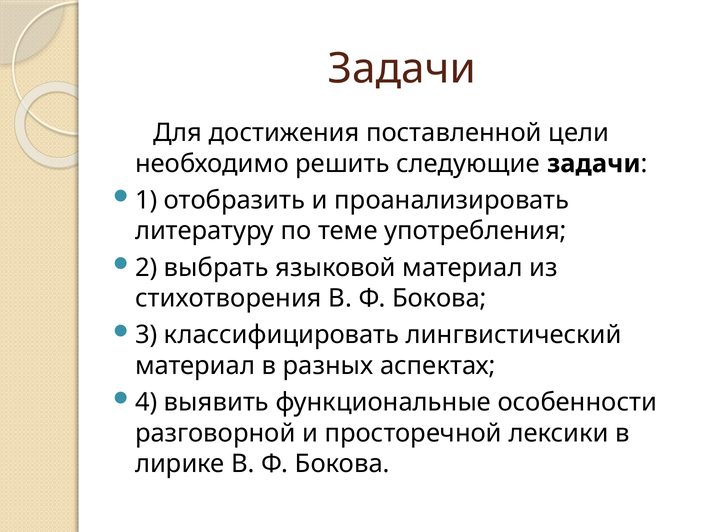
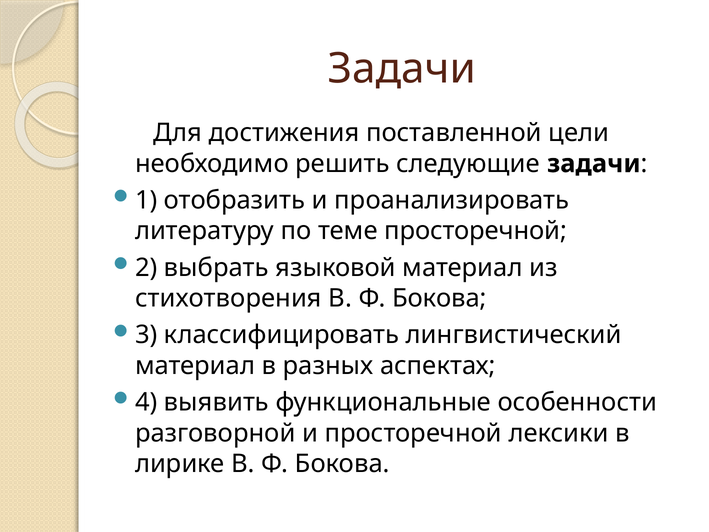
теме употребления: употребления -> просторечной
